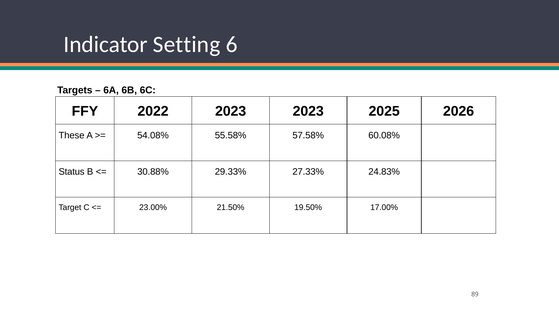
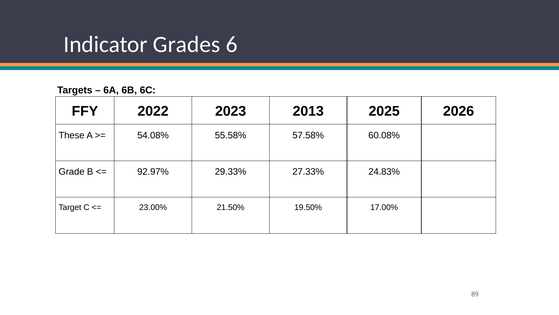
Setting: Setting -> Grades
2023 2023: 2023 -> 2013
Status: Status -> Grade
30.88%: 30.88% -> 92.97%
